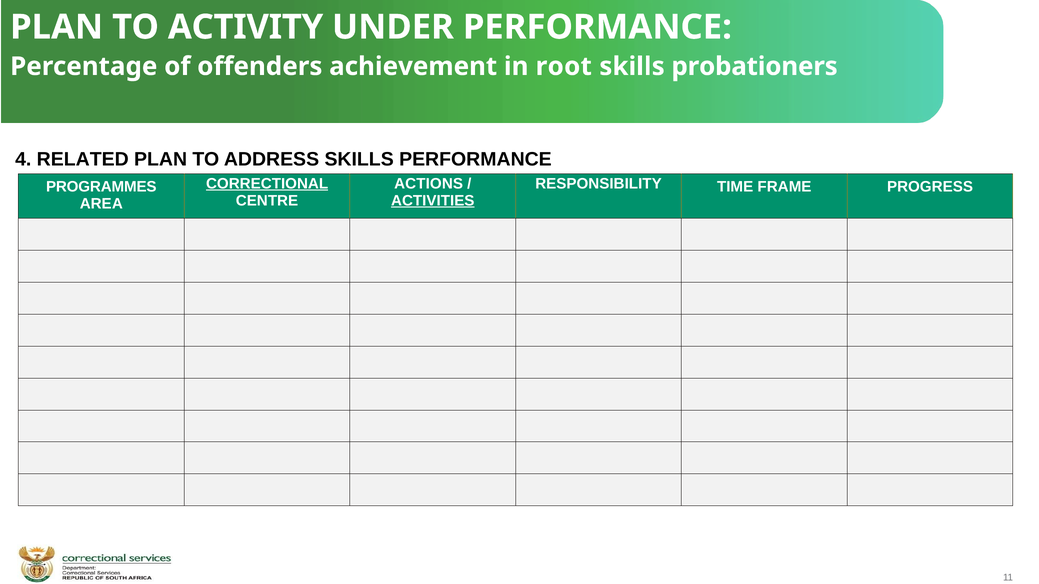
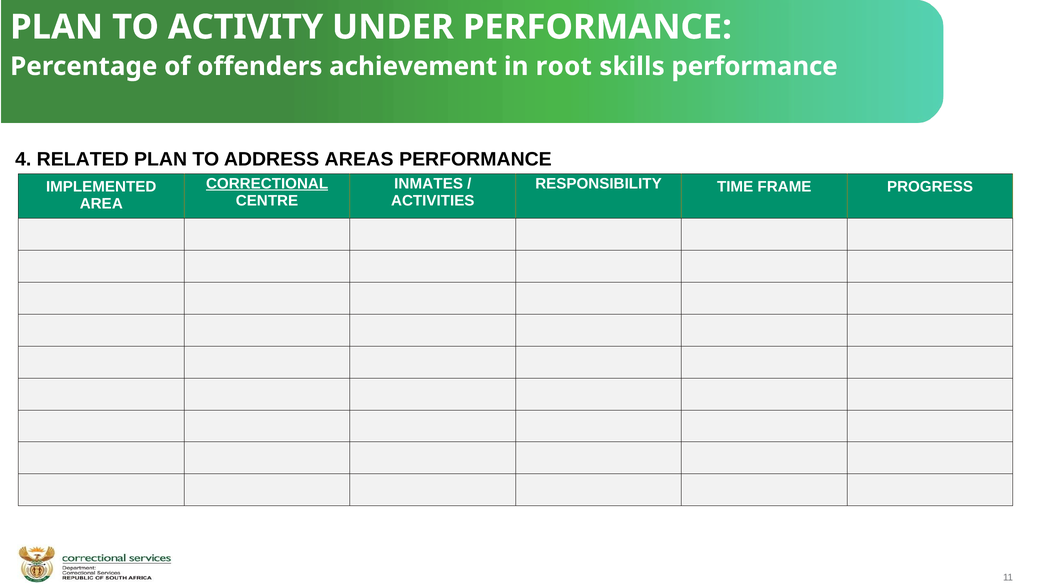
skills probationers: probationers -> performance
ADDRESS SKILLS: SKILLS -> AREAS
ACTIONS: ACTIONS -> INMATES
PROGRAMMES: PROGRAMMES -> IMPLEMENTED
ACTIVITIES underline: present -> none
